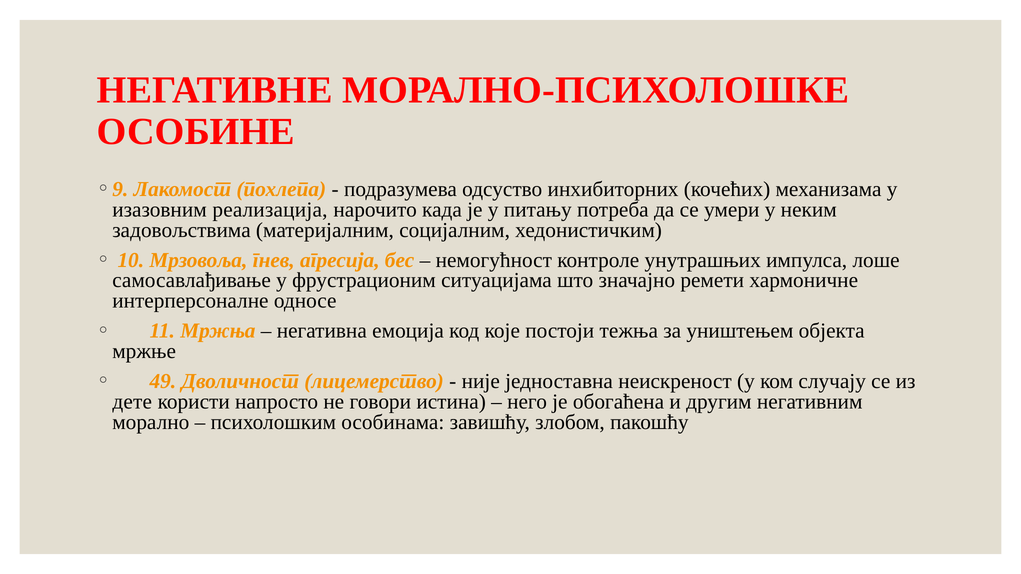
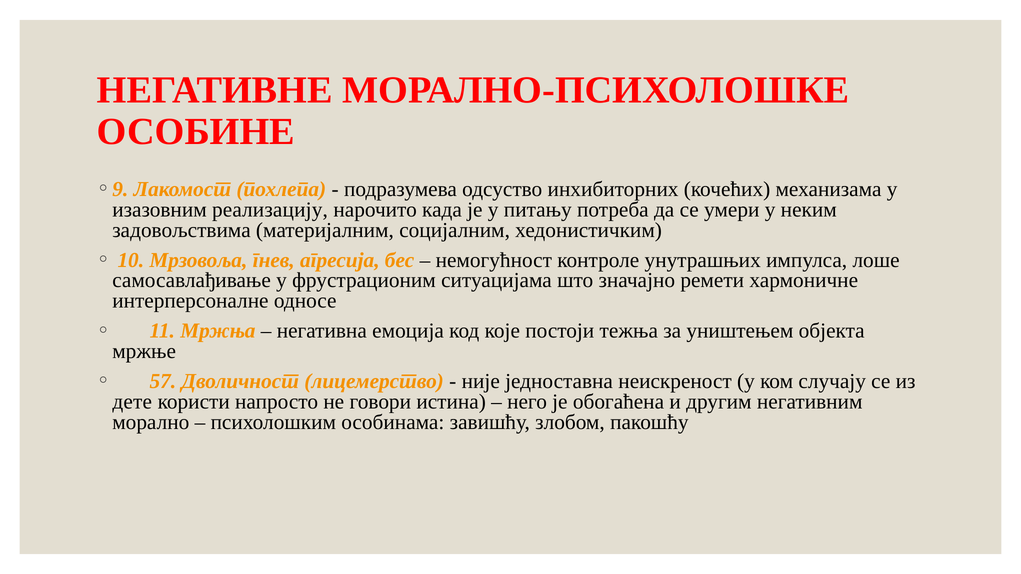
реализација: реализација -> реализацију
49: 49 -> 57
